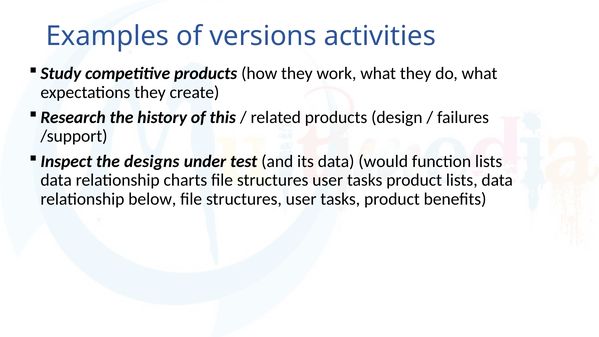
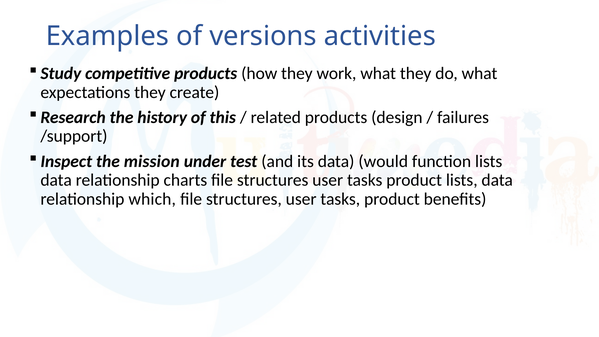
designs: designs -> mission
below: below -> which
